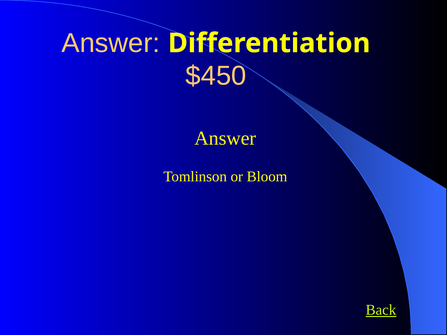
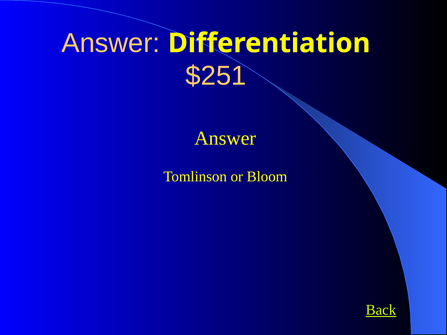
$450: $450 -> $251
